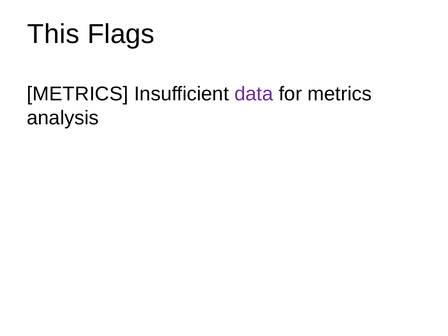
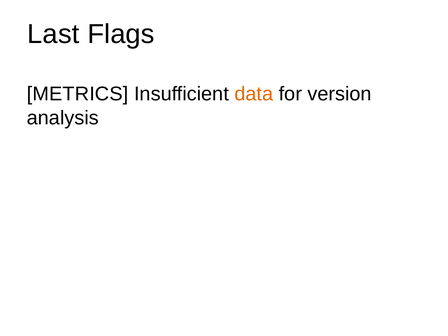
This: This -> Last
data colour: purple -> orange
for metrics: metrics -> version
